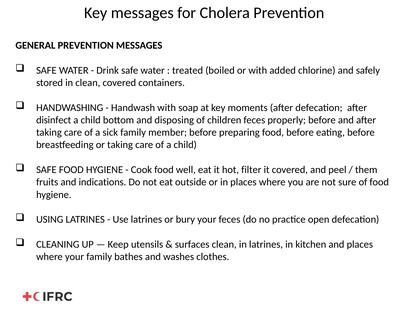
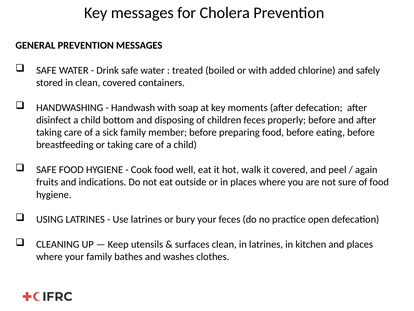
filter: filter -> walk
them: them -> again
